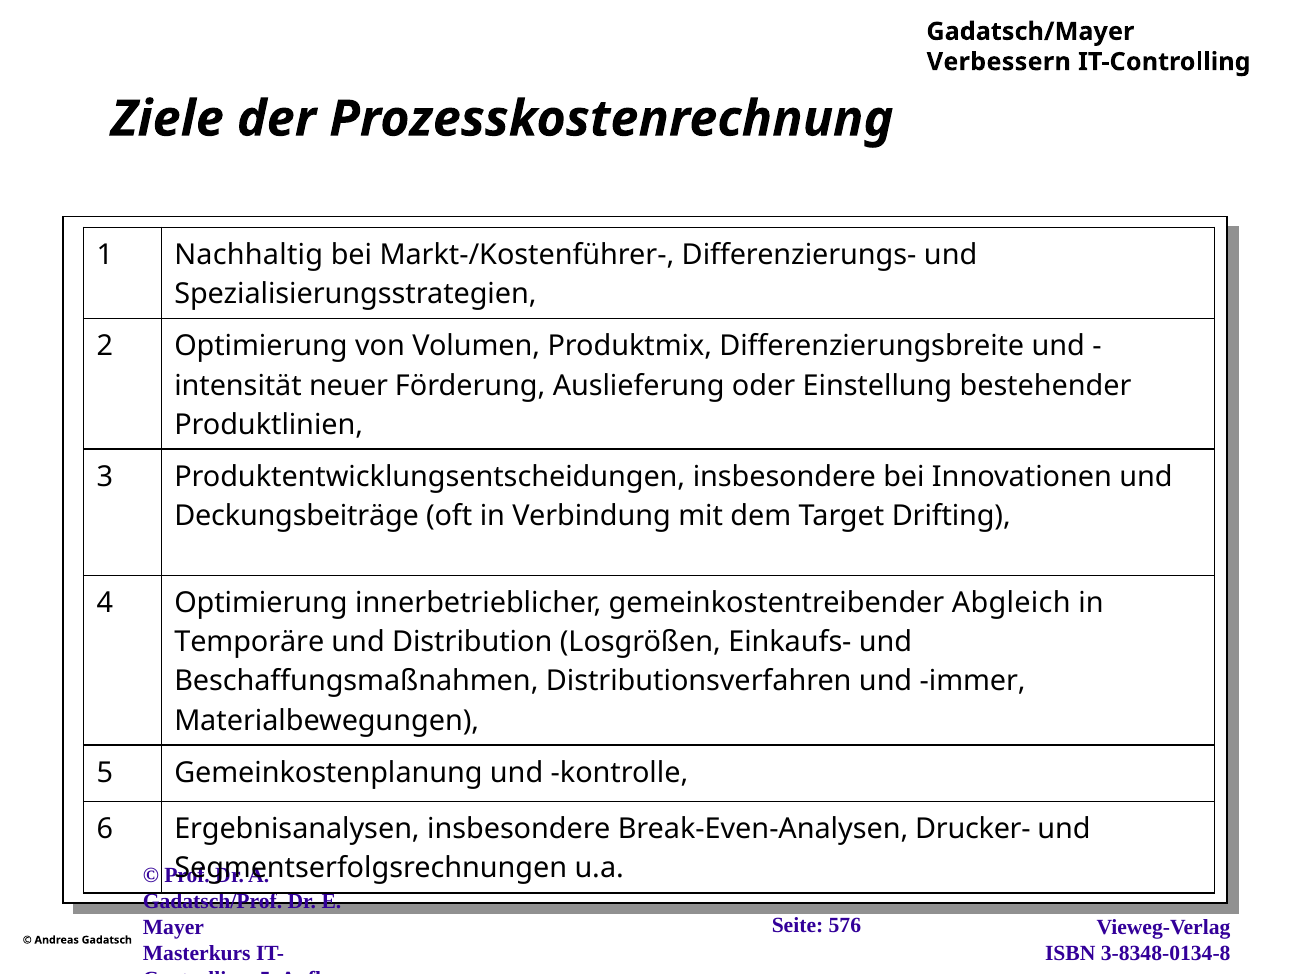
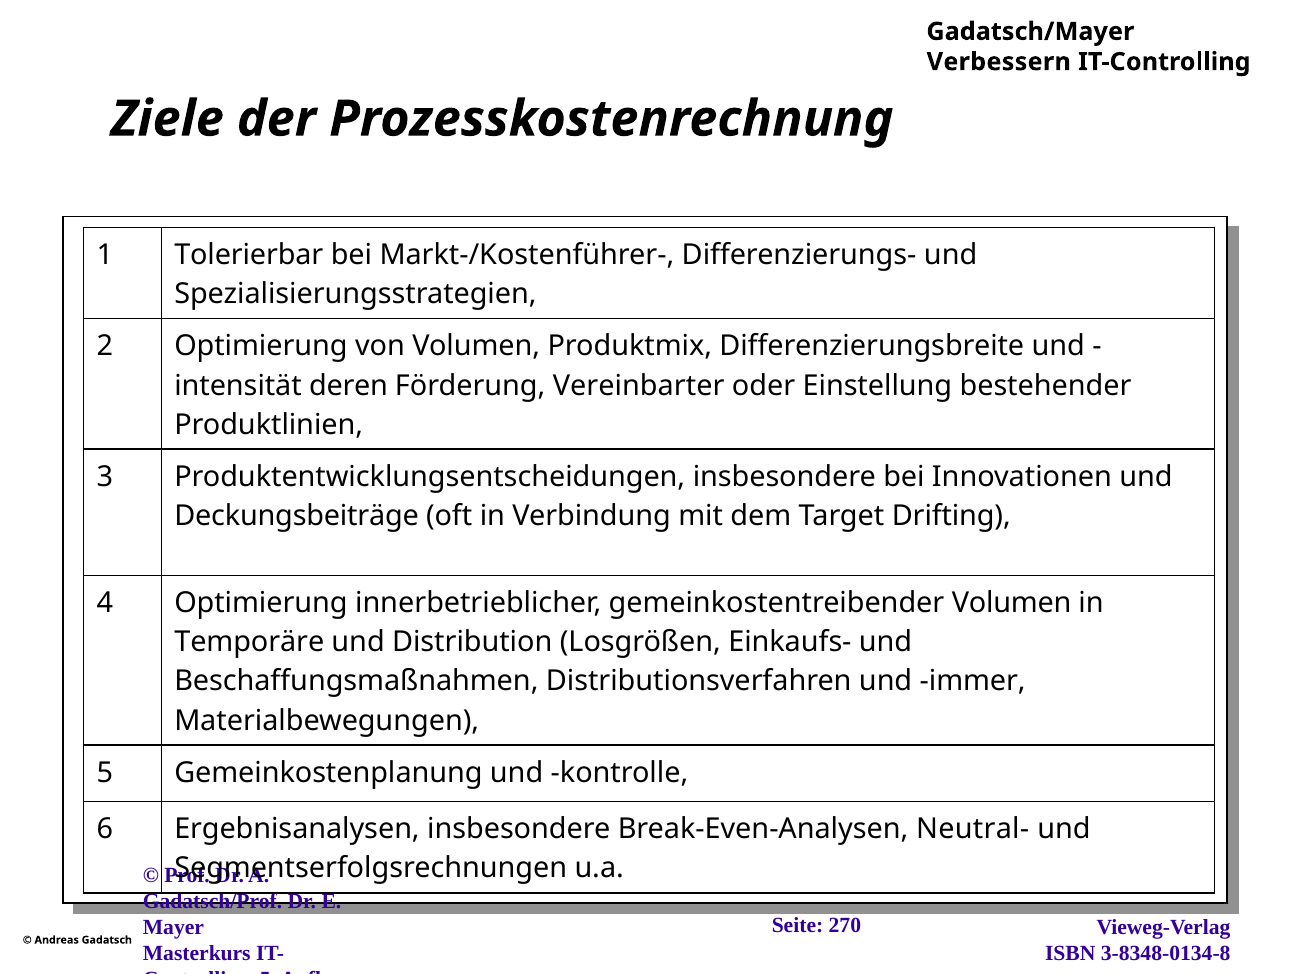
Nachhaltig: Nachhaltig -> Tolerierbar
neuer: neuer -> deren
Auslieferung: Auslieferung -> Vereinbarter
gemeinkostentreibender Abgleich: Abgleich -> Volumen
Drucker-: Drucker- -> Neutral-
576: 576 -> 270
